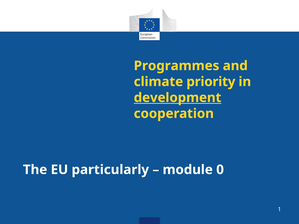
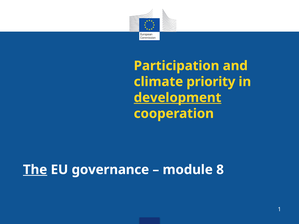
Programmes: Programmes -> Participation
The underline: none -> present
particularly: particularly -> governance
0: 0 -> 8
